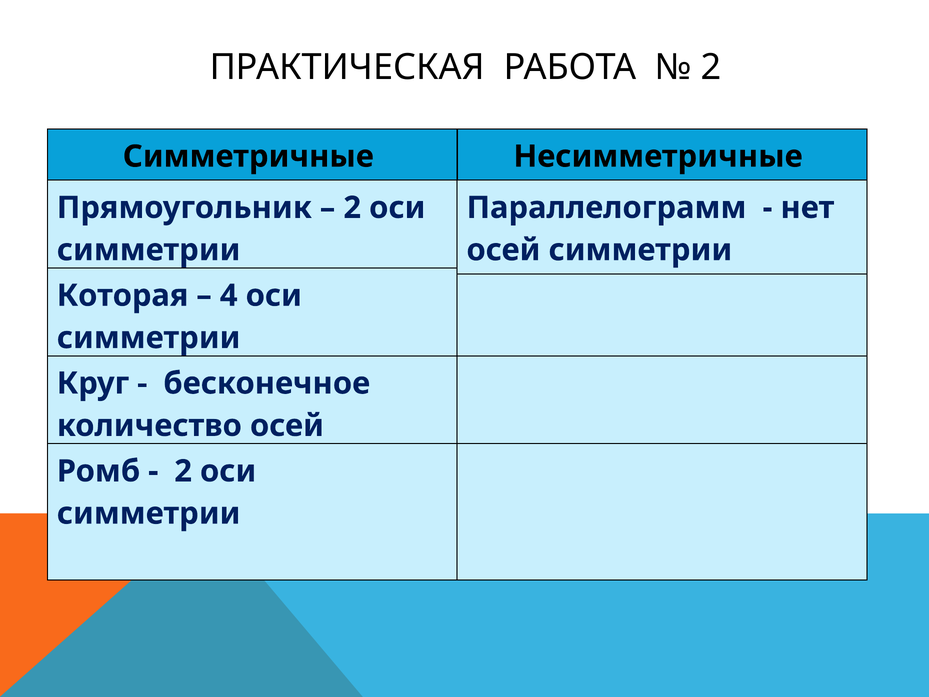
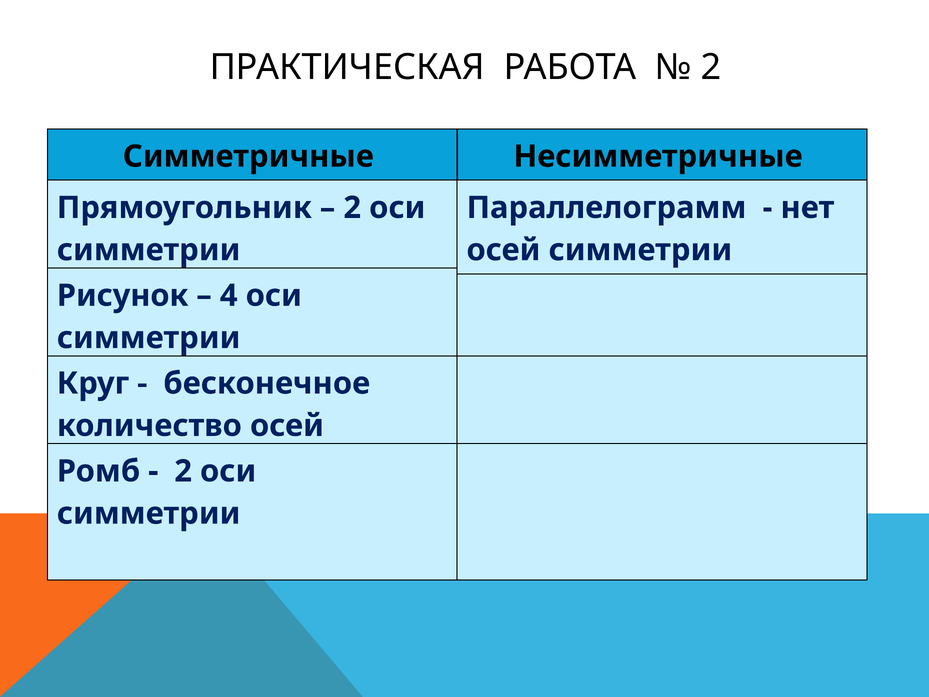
Которая: Которая -> Рисунок
